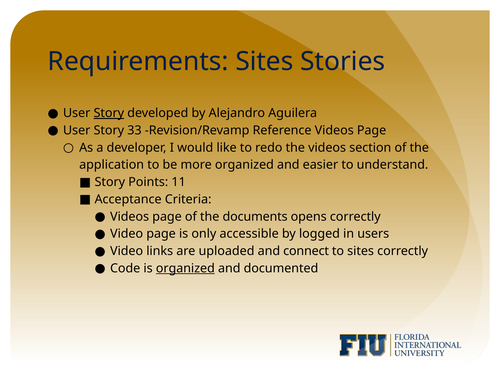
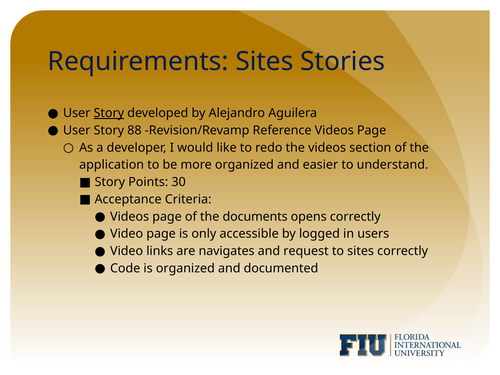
33: 33 -> 88
11: 11 -> 30
uploaded: uploaded -> navigates
connect: connect -> request
organized at (185, 268) underline: present -> none
